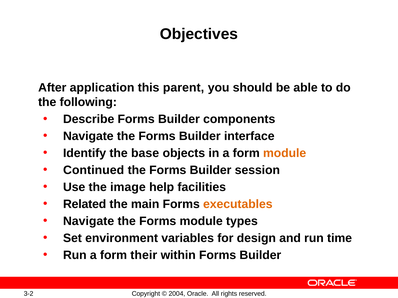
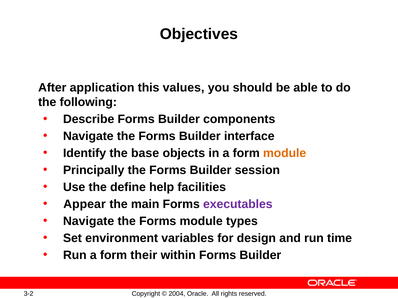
parent: parent -> values
Continued: Continued -> Principally
image: image -> define
Related: Related -> Appear
executables colour: orange -> purple
